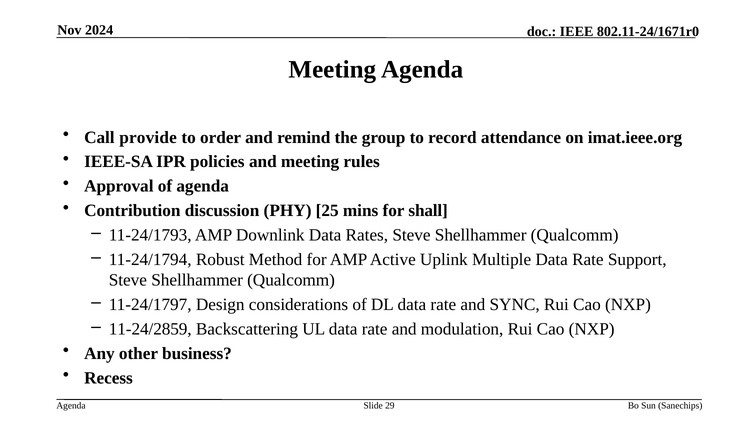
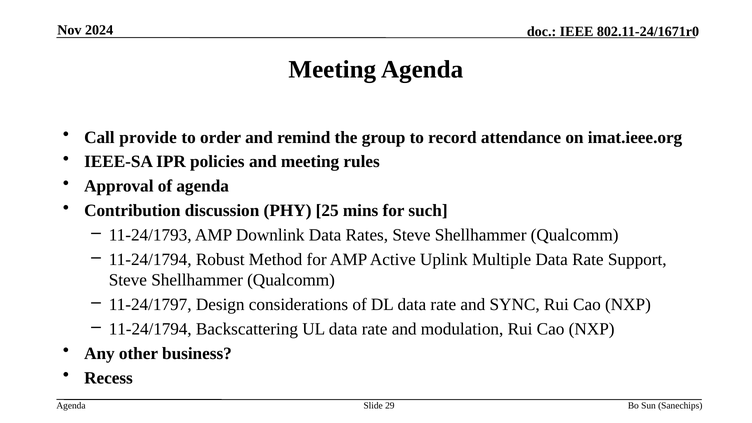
shall: shall -> such
11-24/2859 at (150, 329): 11-24/2859 -> 11-24/1794
